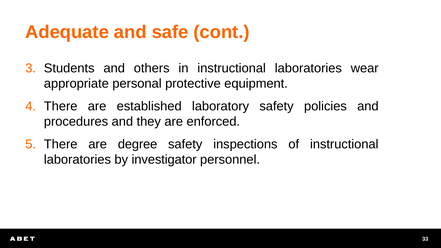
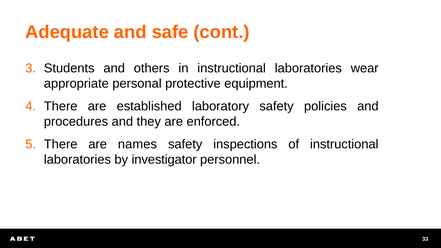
degree: degree -> names
